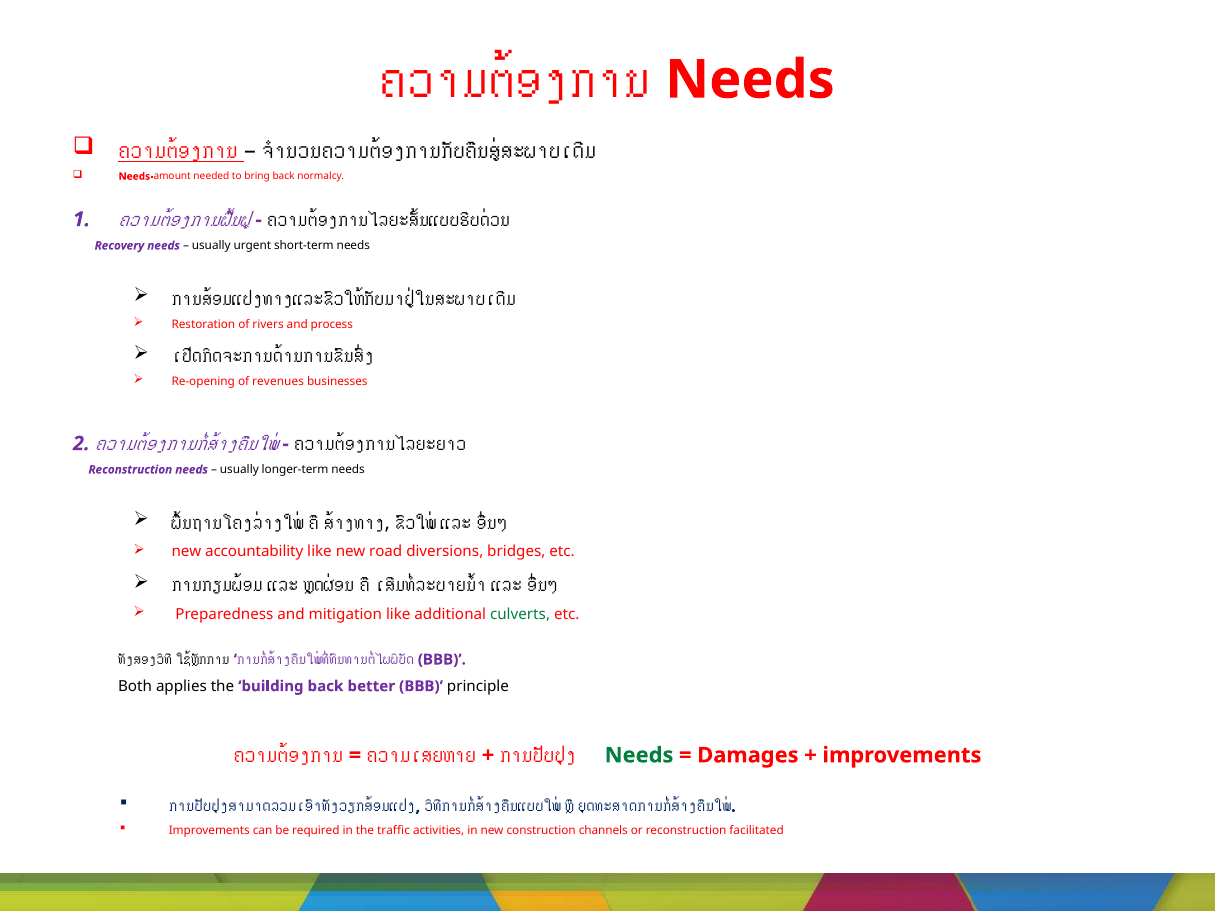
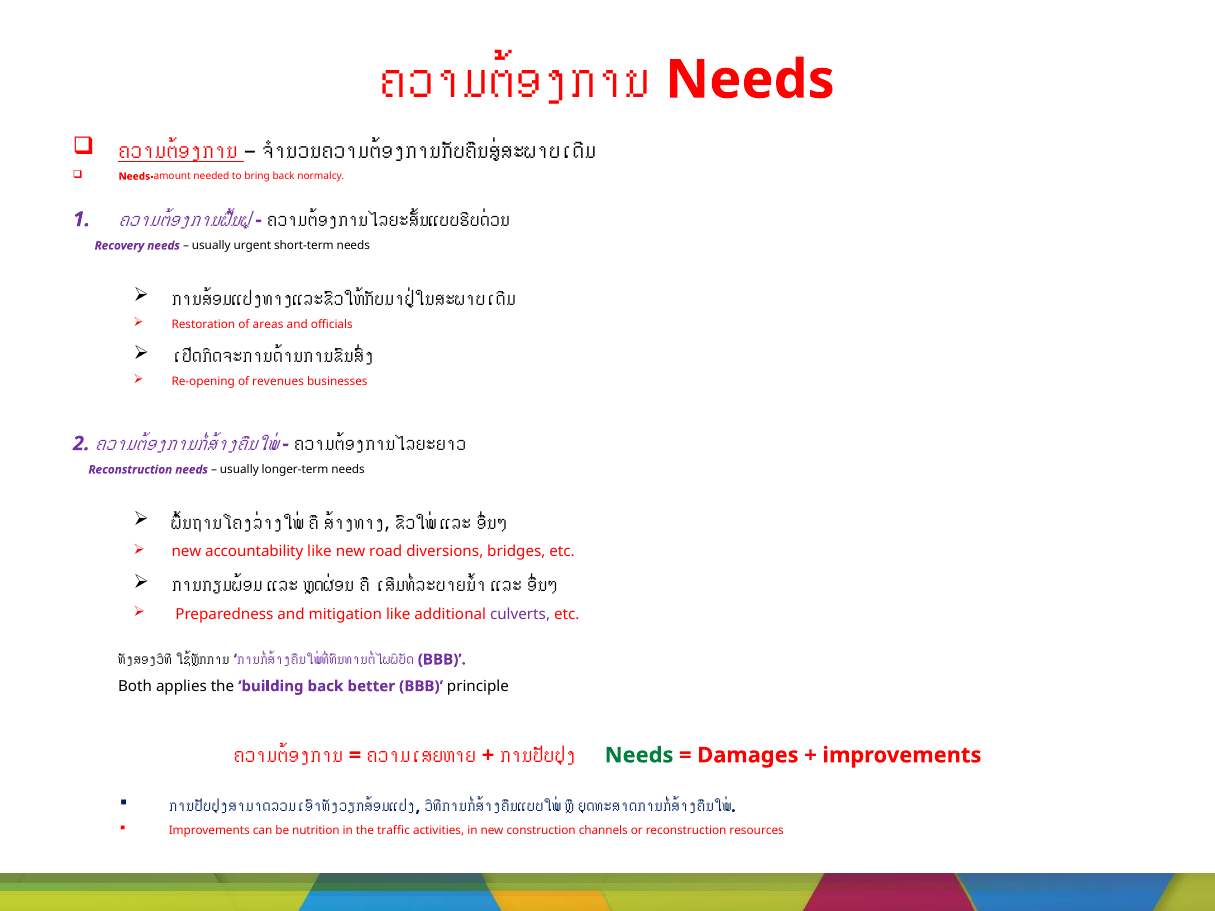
rivers: rivers -> areas
process: process -> officials
culverts colour: green -> purple
required: required -> nutrition
facilitated: facilitated -> resources
